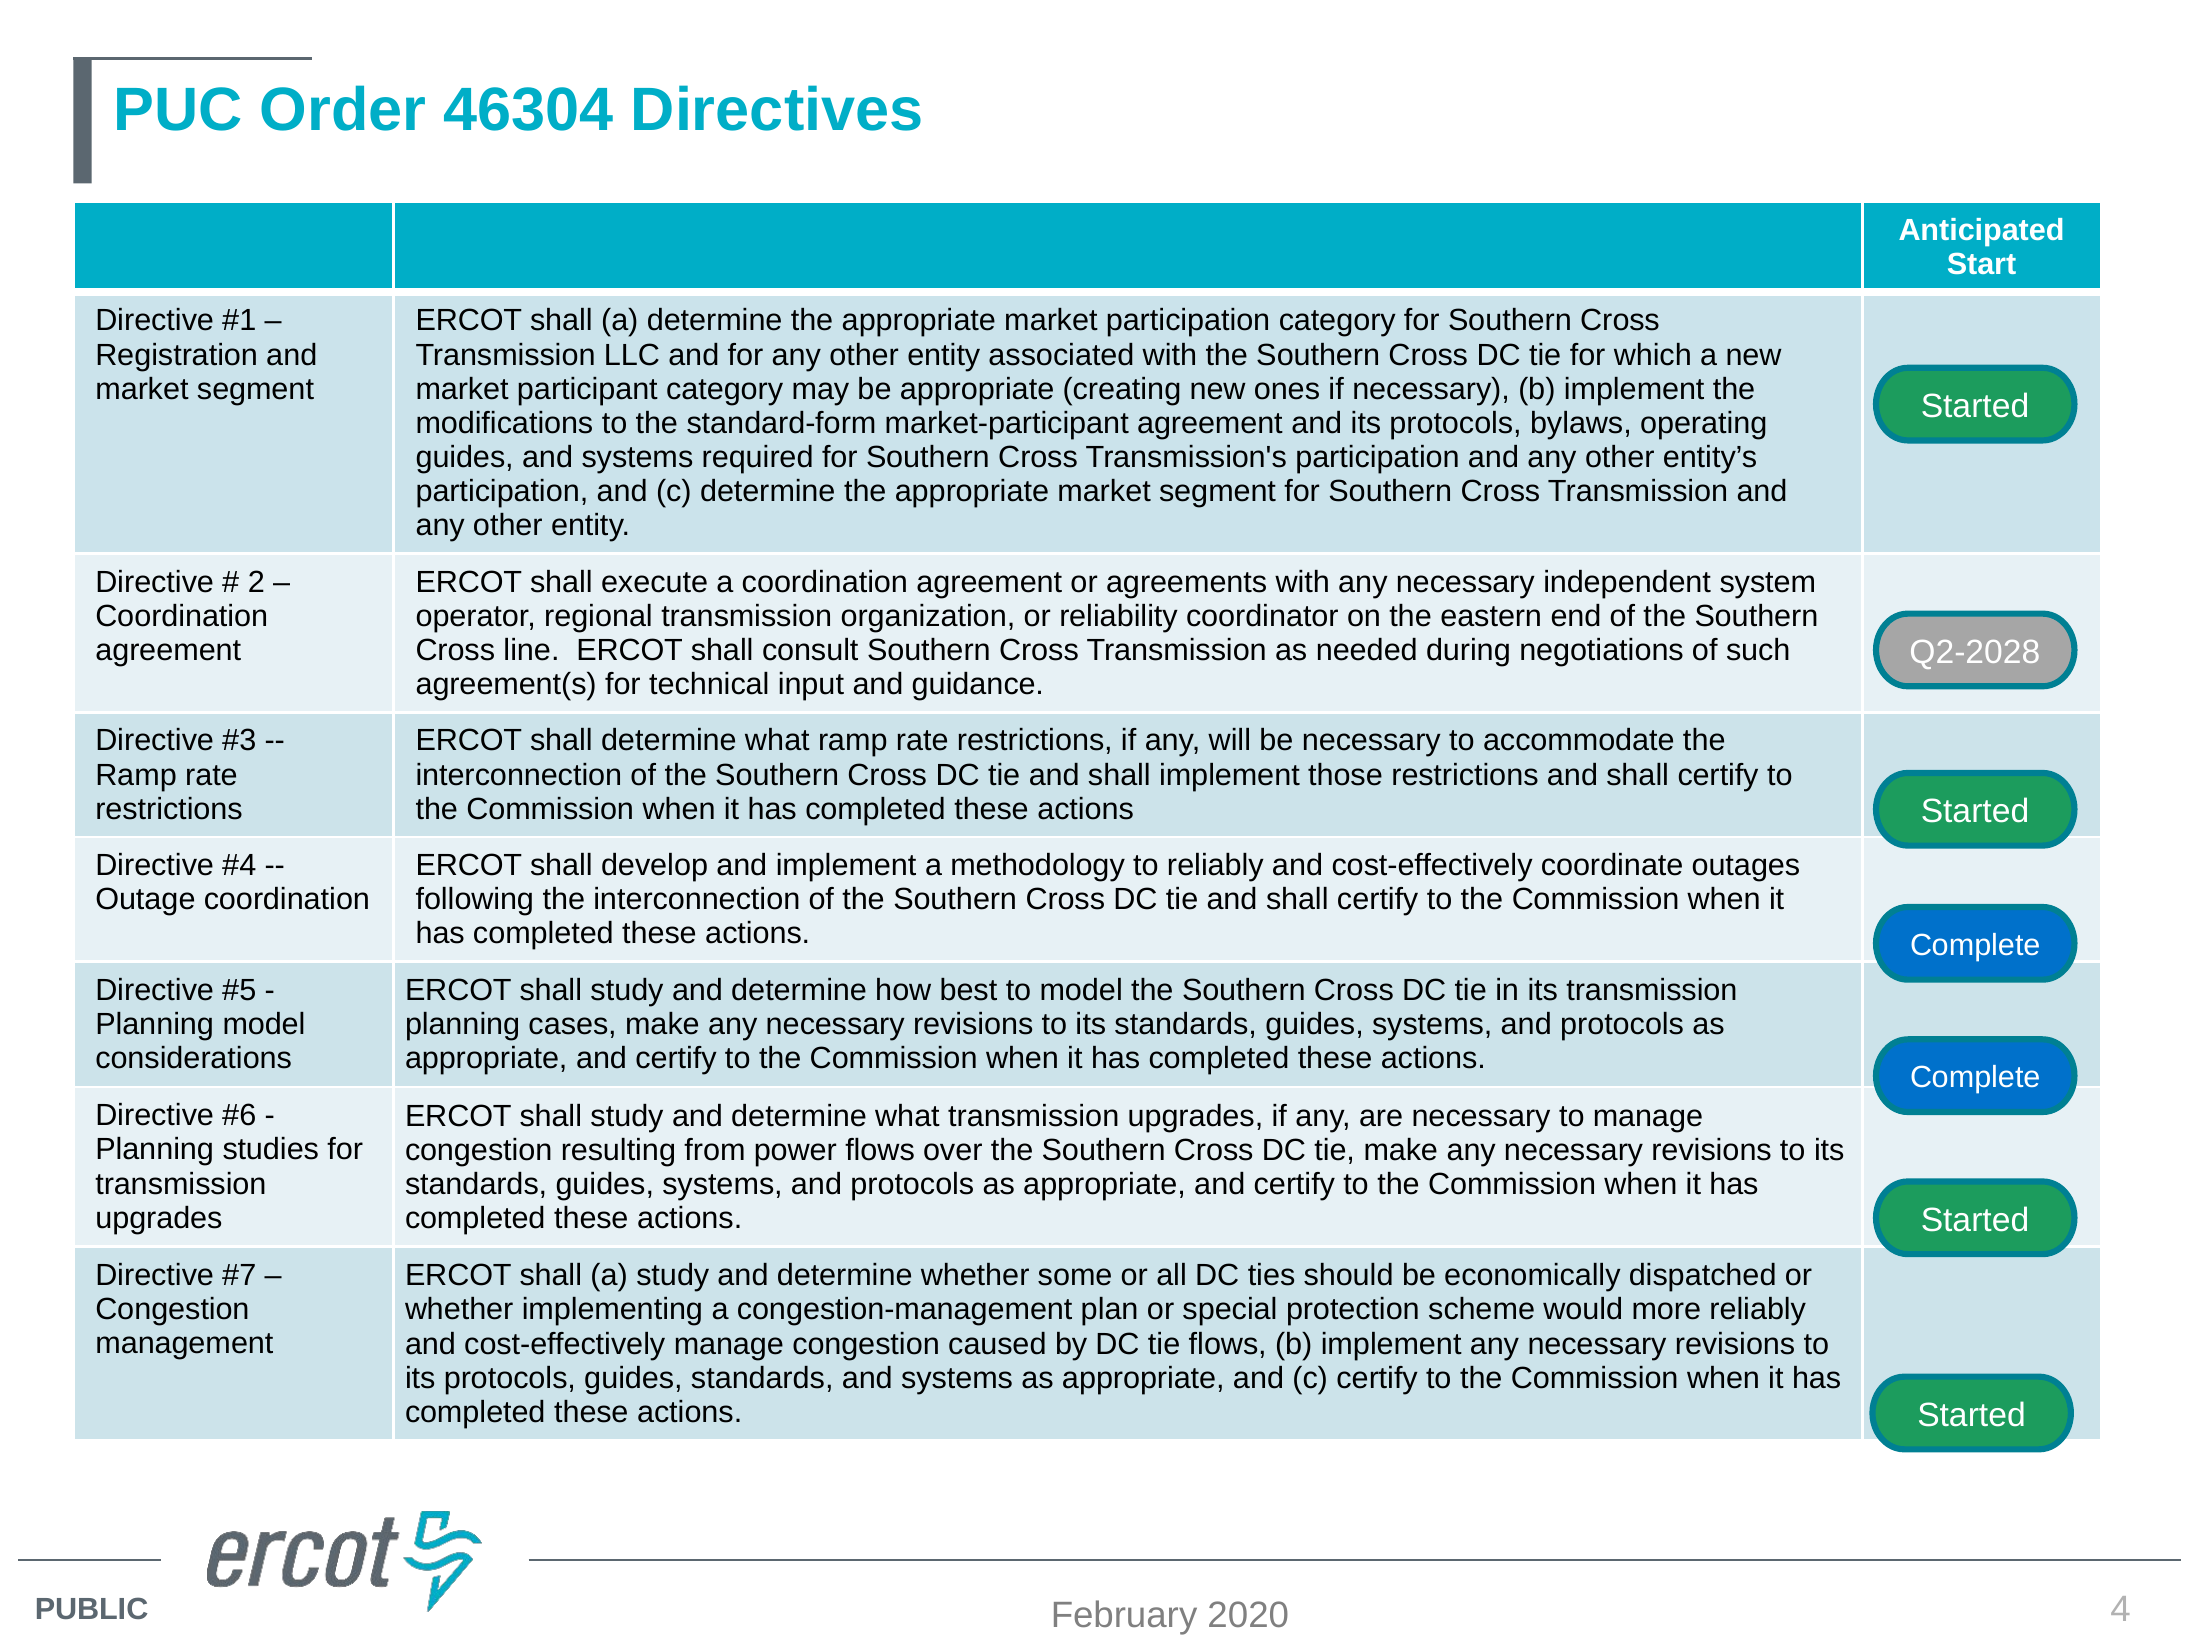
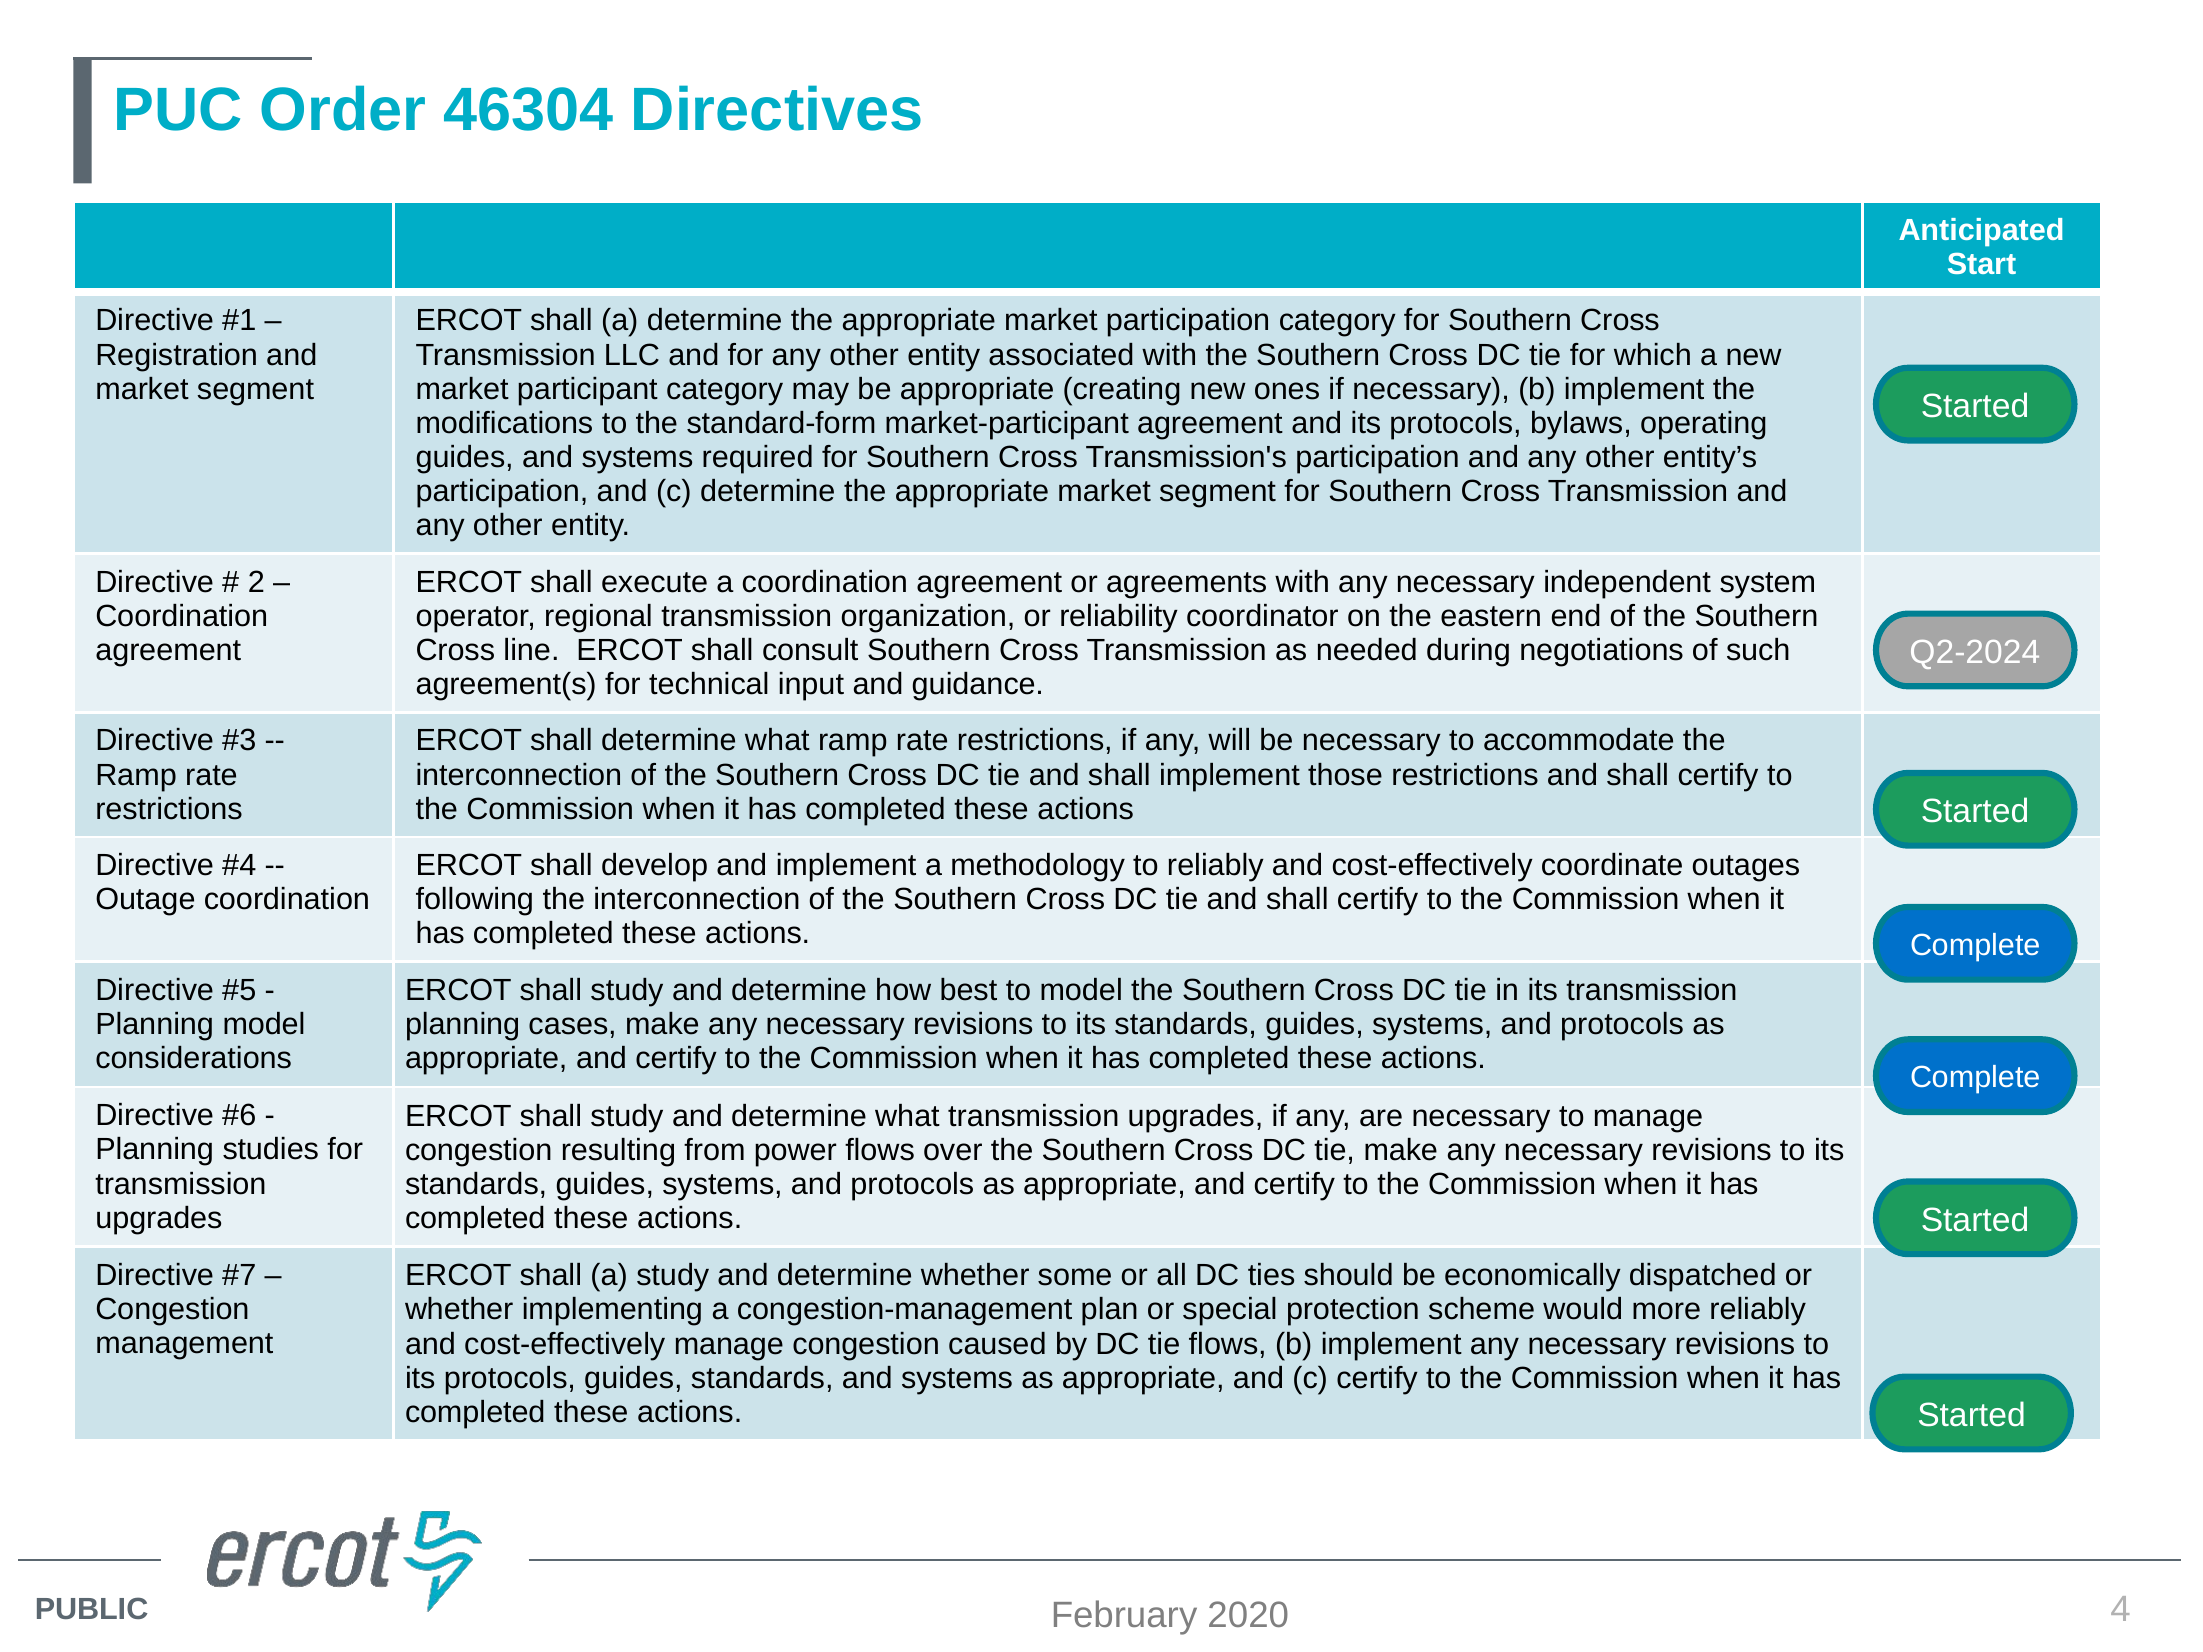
Q2-2028: Q2-2028 -> Q2-2024
